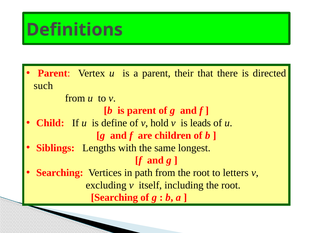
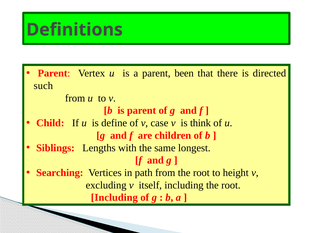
their: their -> been
hold: hold -> case
leads: leads -> think
letters: letters -> height
Searching at (114, 197): Searching -> Including
